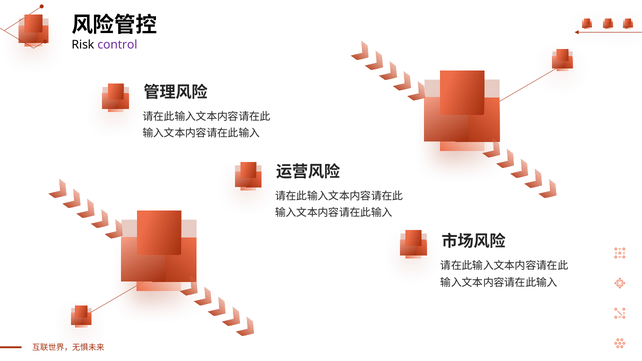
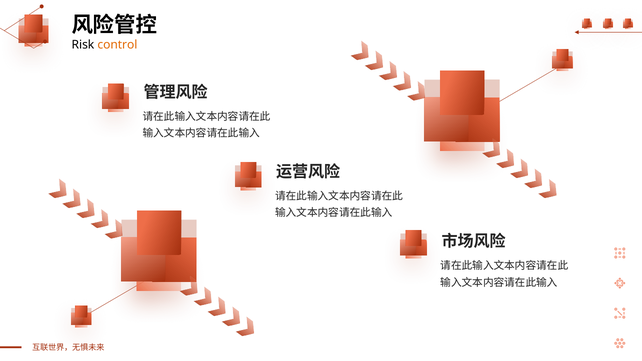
control colour: purple -> orange
